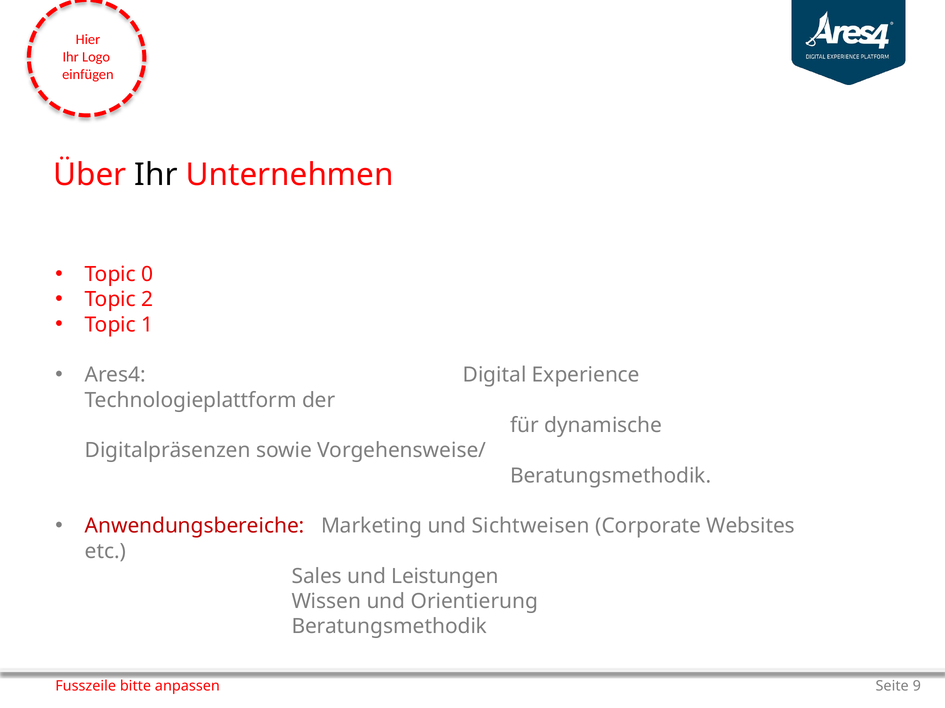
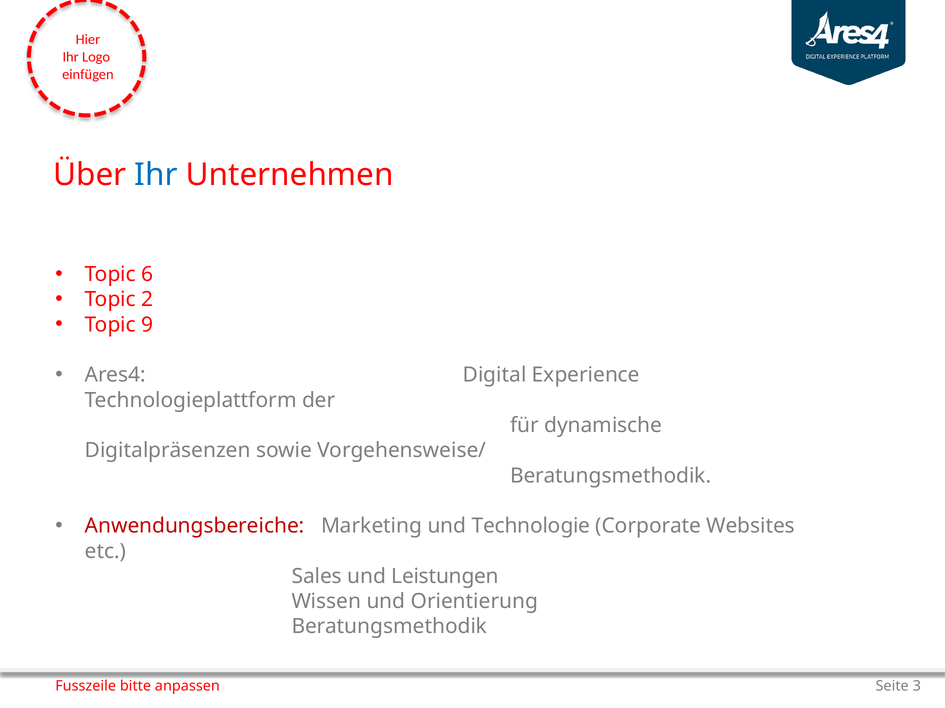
Ihr at (156, 175) colour: black -> blue
0: 0 -> 6
1: 1 -> 9
Sichtweisen: Sichtweisen -> Technologie
9: 9 -> 3
